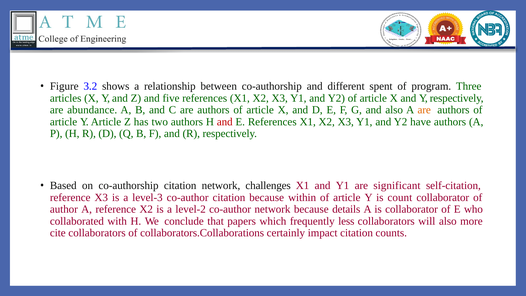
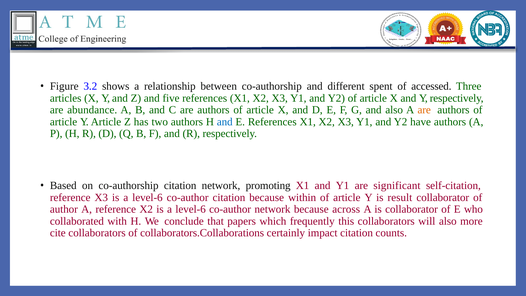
program: program -> accessed
and at (225, 122) colour: red -> blue
challenges: challenges -> promoting
X3 is a level-3: level-3 -> level-6
count: count -> result
X2 is a level-2: level-2 -> level-6
details: details -> across
less: less -> this
